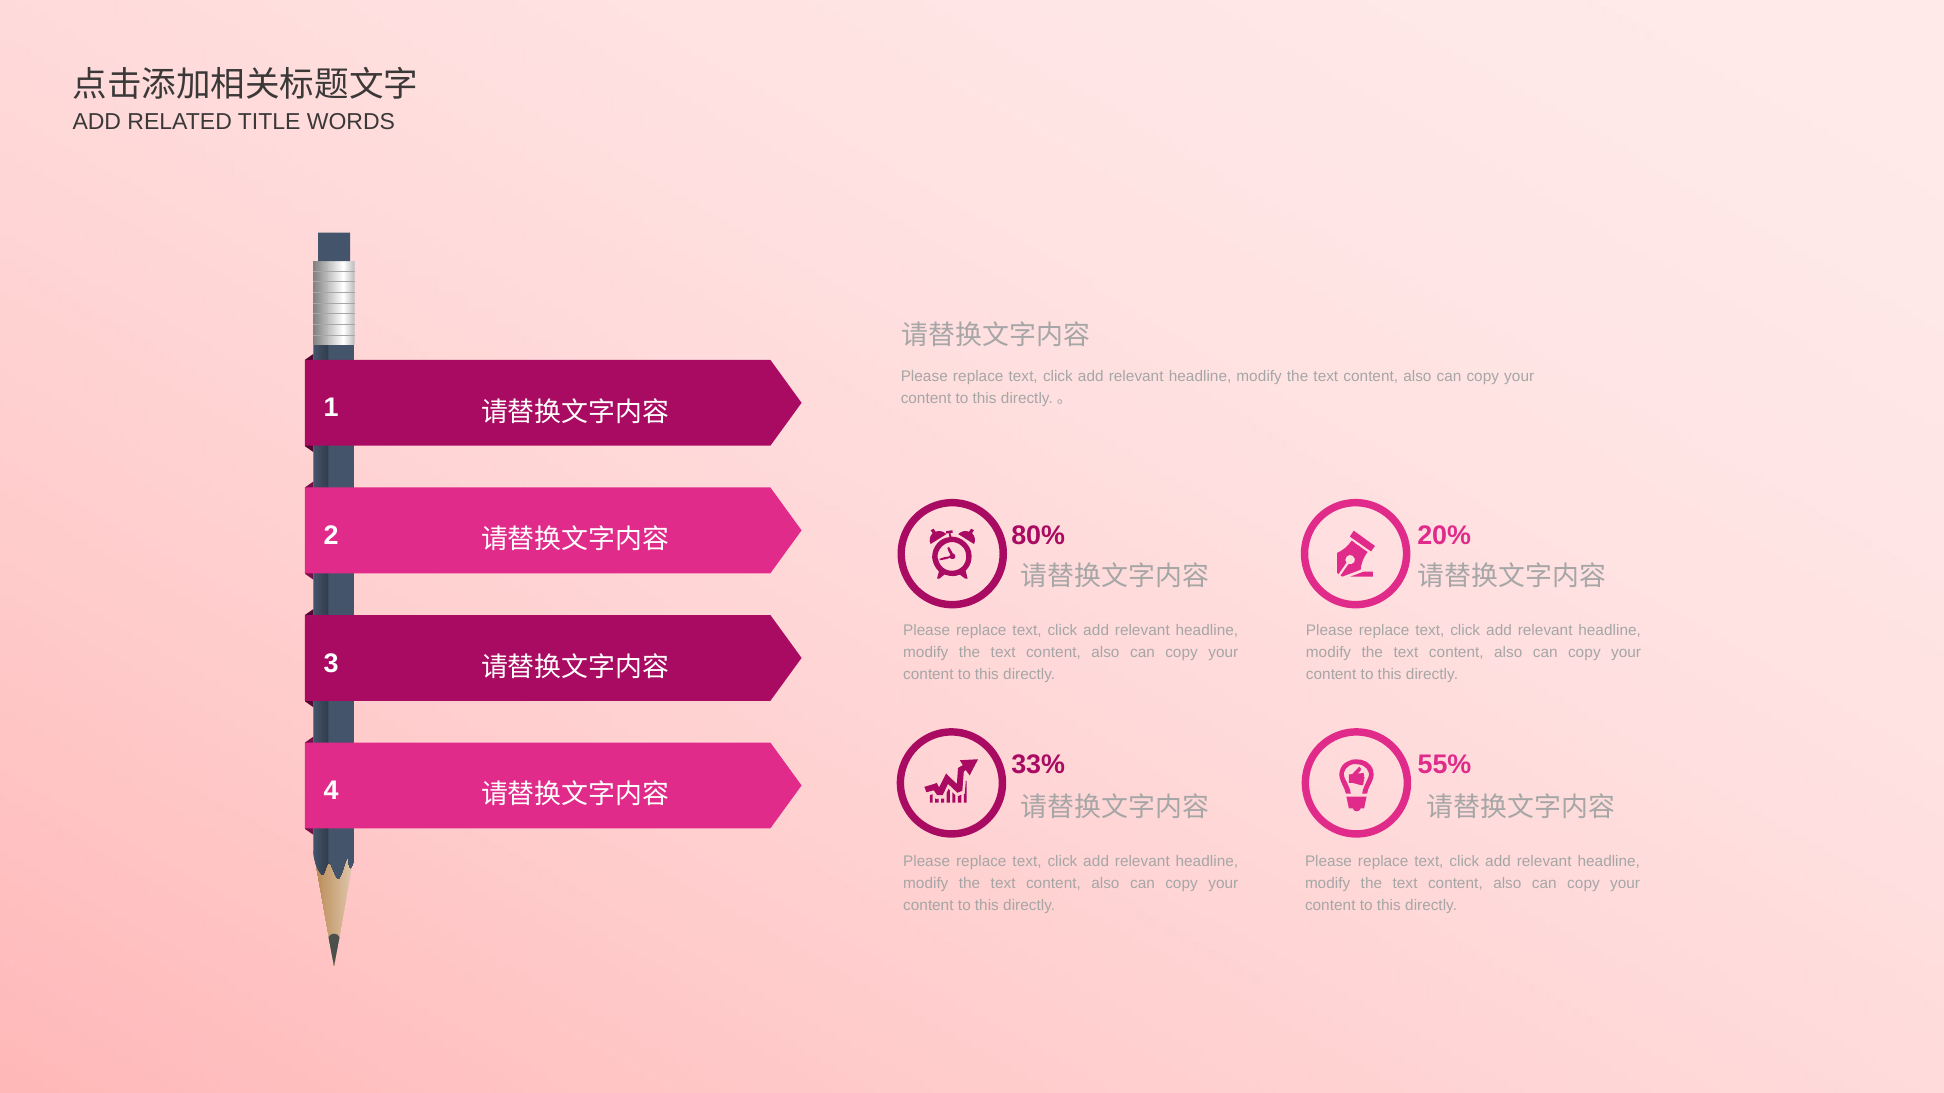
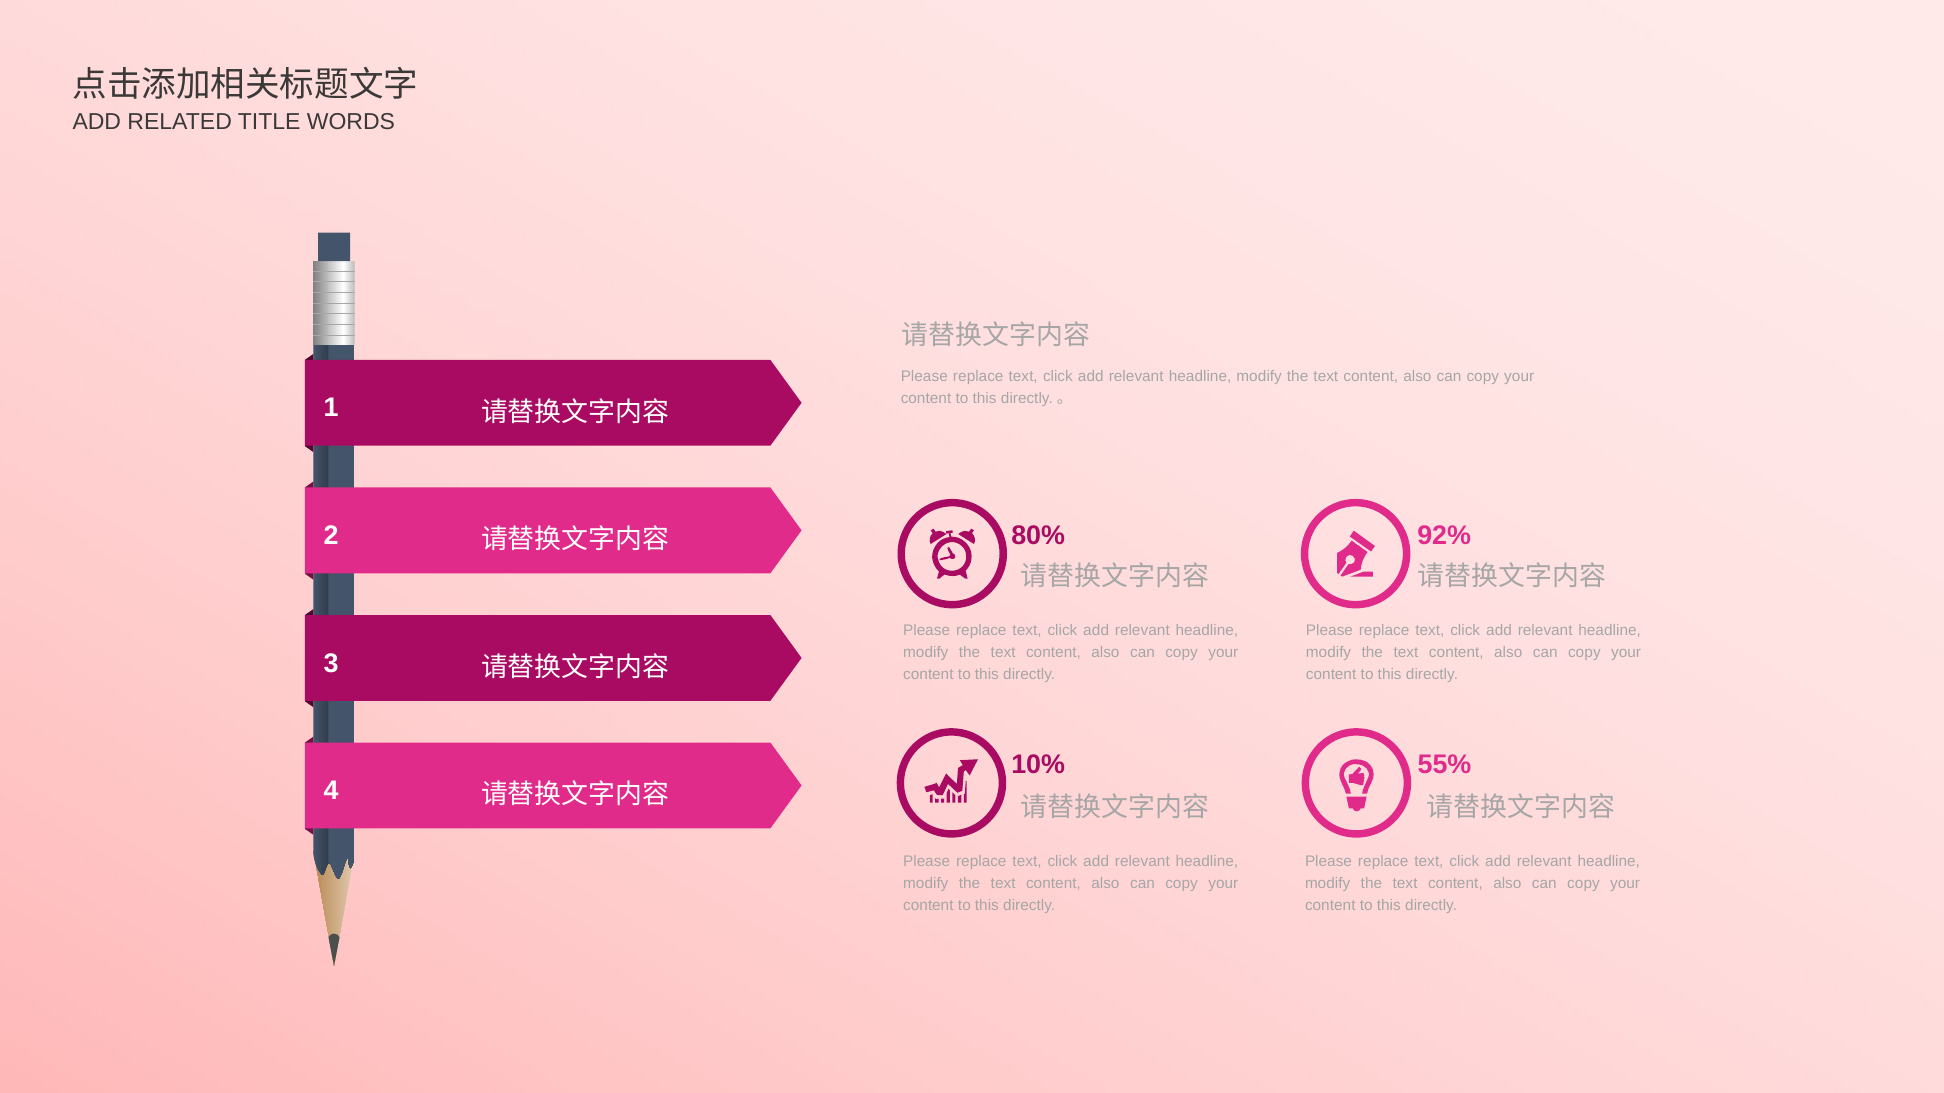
20%: 20% -> 92%
33%: 33% -> 10%
